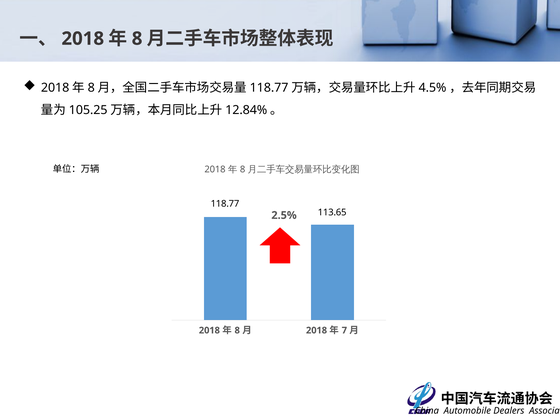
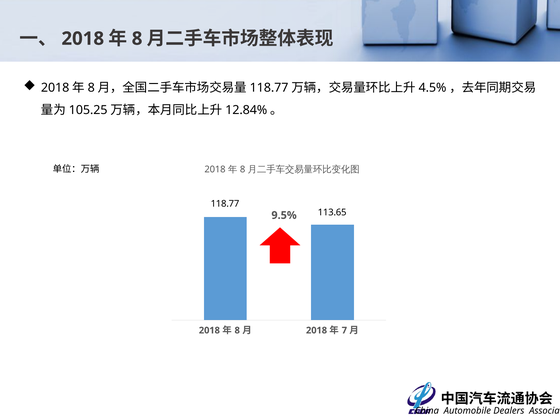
2.5%: 2.5% -> 9.5%
